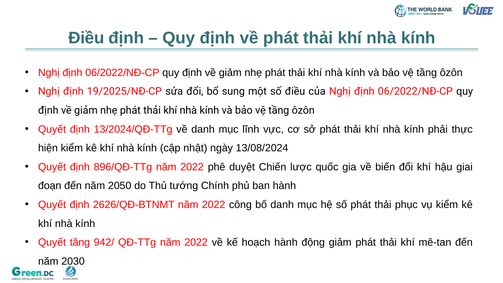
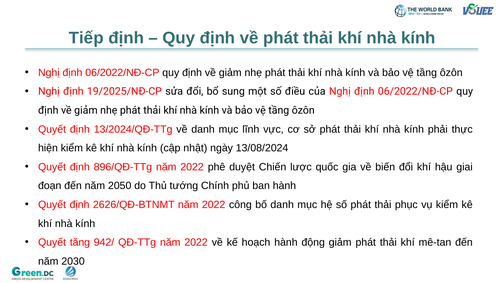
Điều at (86, 38): Điều -> Tiếp
